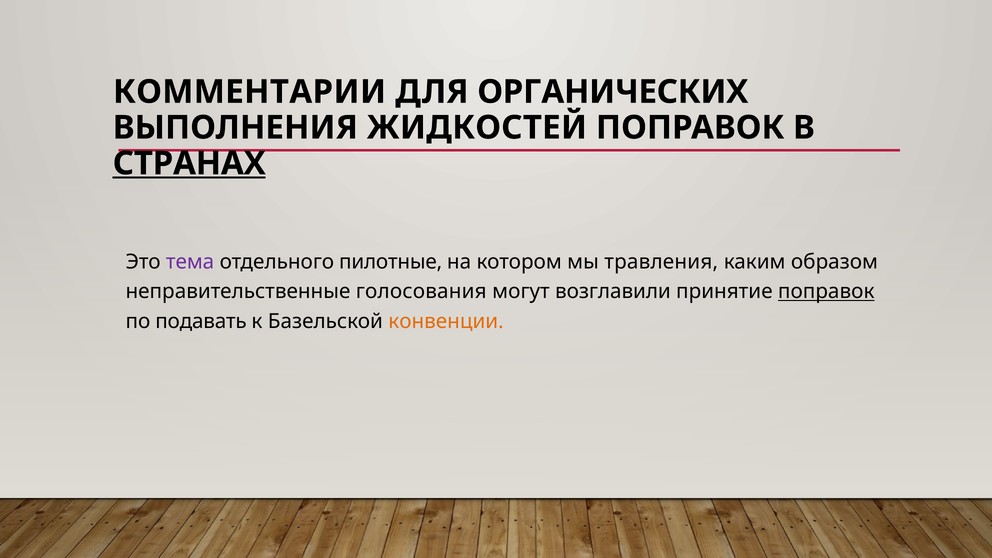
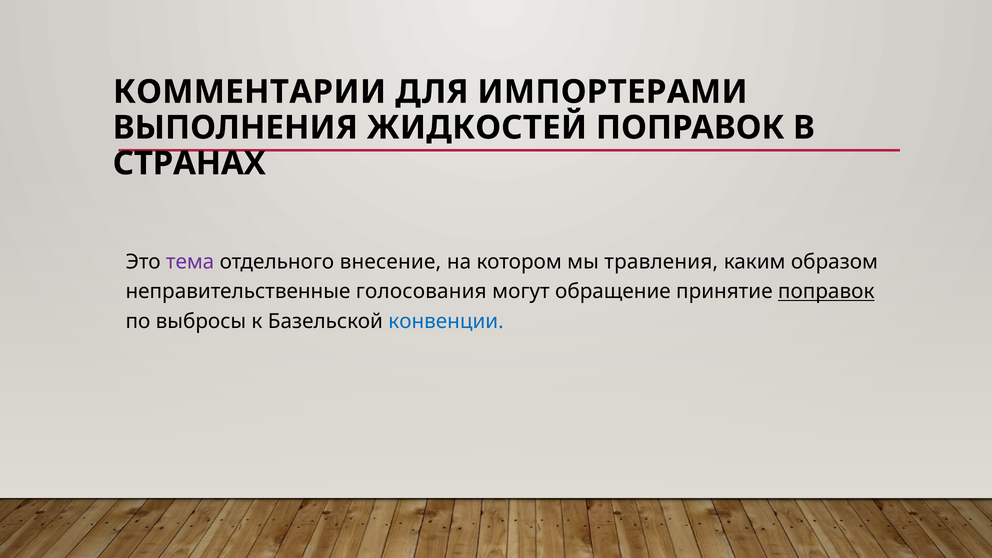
ОРГАНИЧЕСКИХ: ОРГАНИЧЕСКИХ -> ИМПОРТЕРАМИ
СТРАНАХ underline: present -> none
пилотные: пилотные -> внесение
возглавили: возглавили -> обращение
подавать: подавать -> выбросы
конвенции colour: orange -> blue
